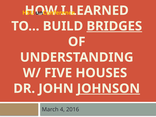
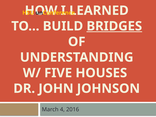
JOHNSON underline: present -> none
